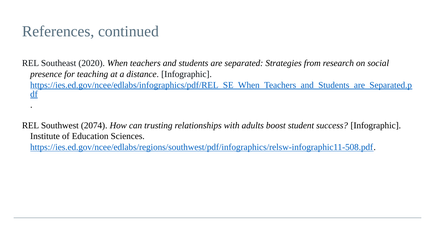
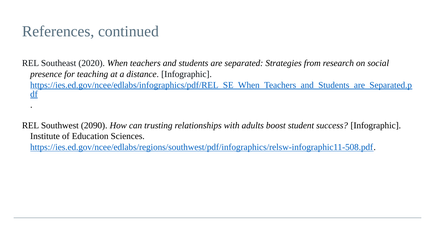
2074: 2074 -> 2090
